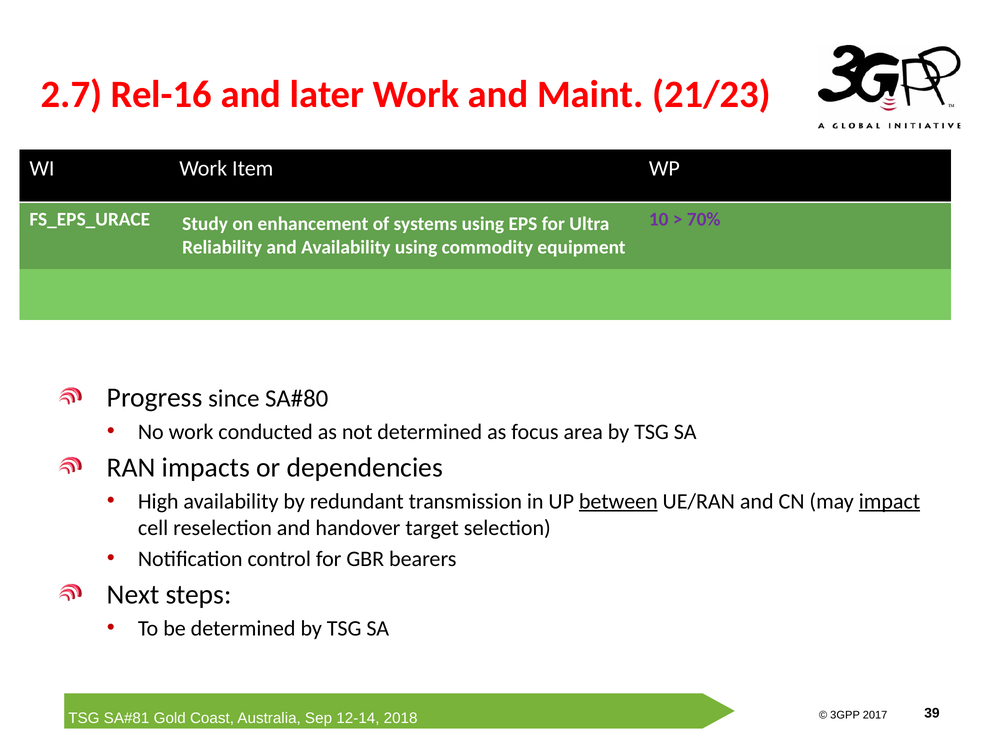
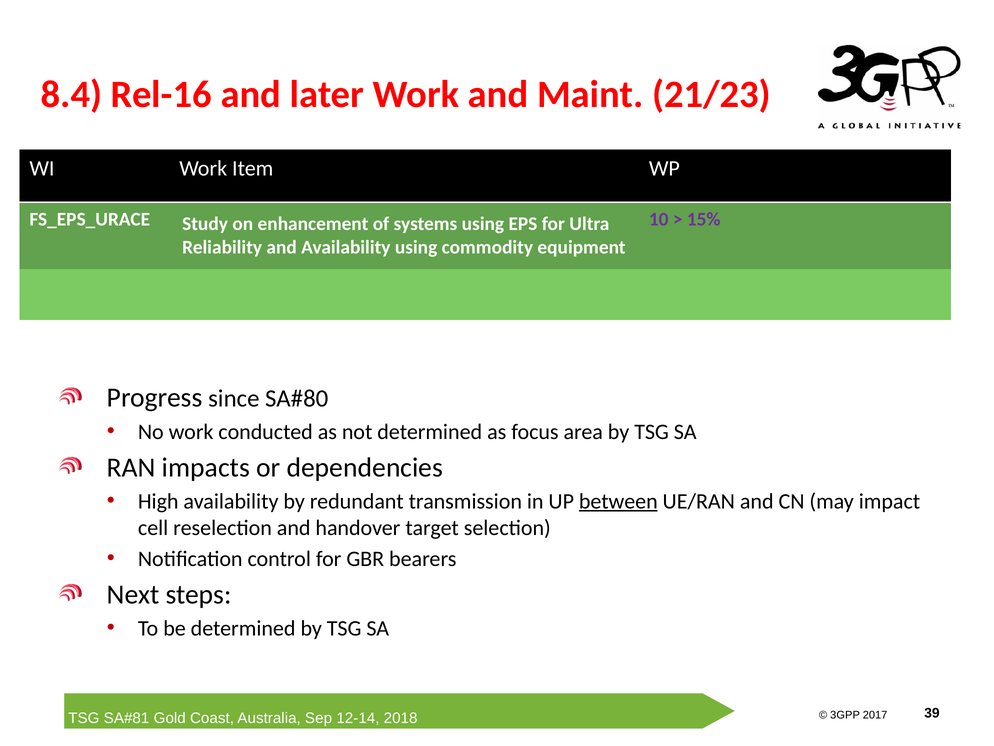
2.7: 2.7 -> 8.4
70%: 70% -> 15%
impact underline: present -> none
